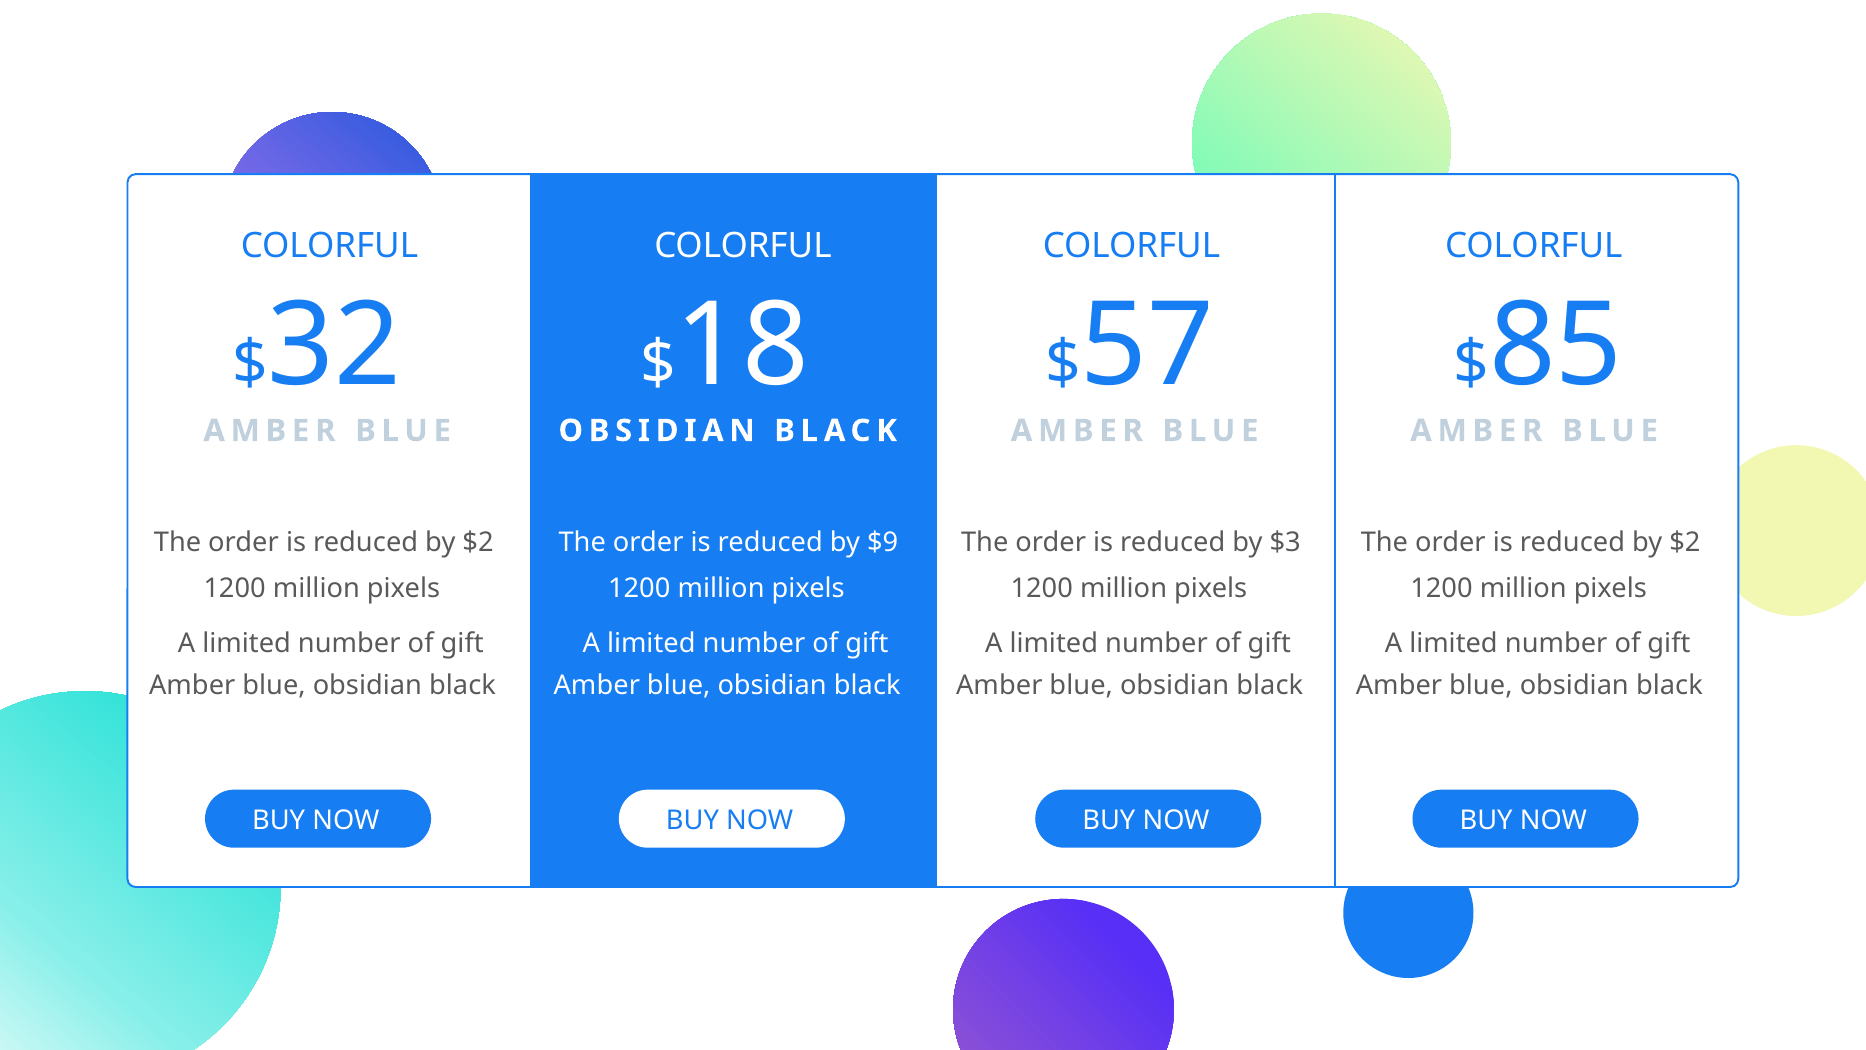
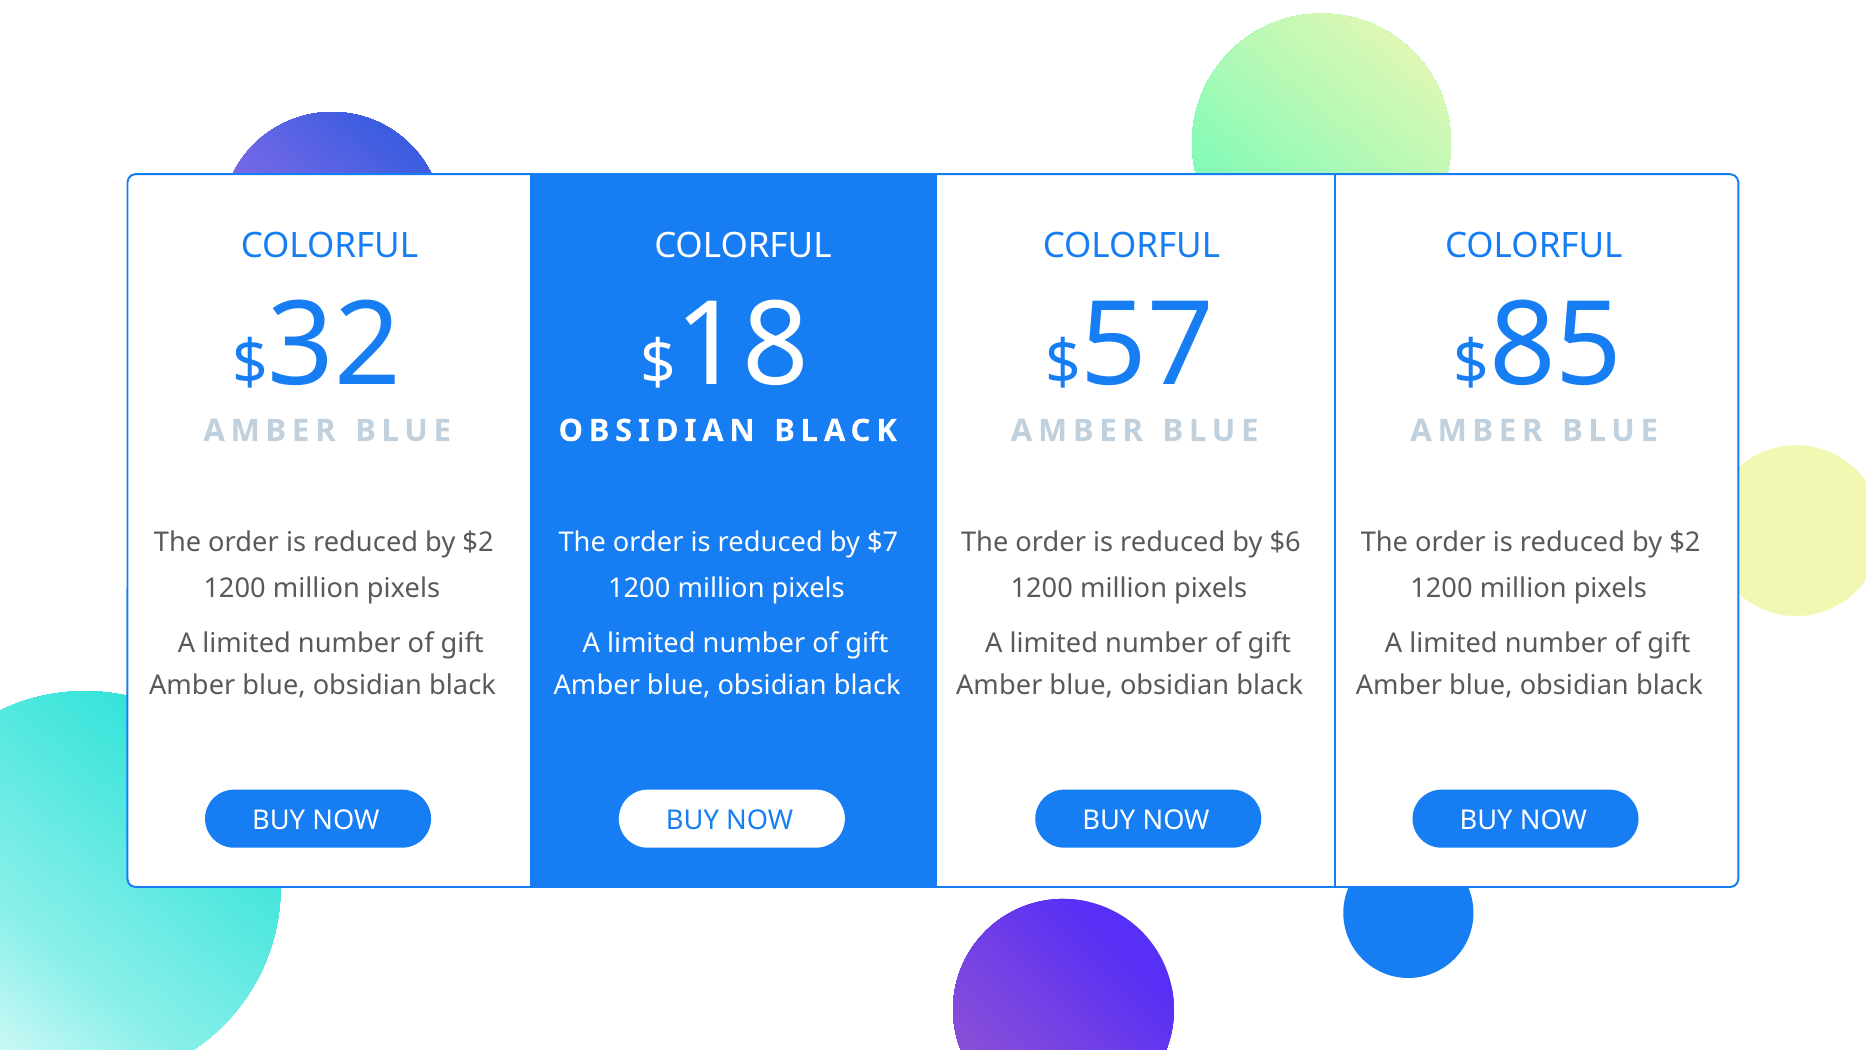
$9: $9 -> $7
$3: $3 -> $6
